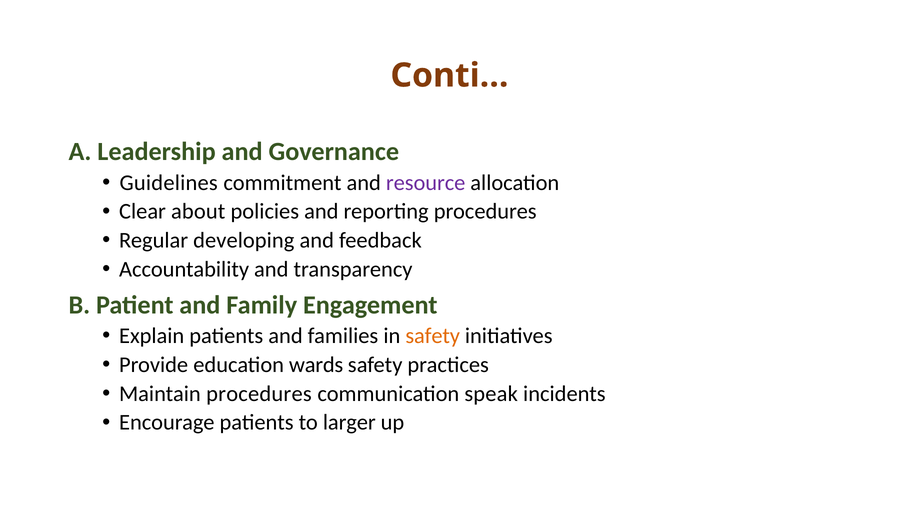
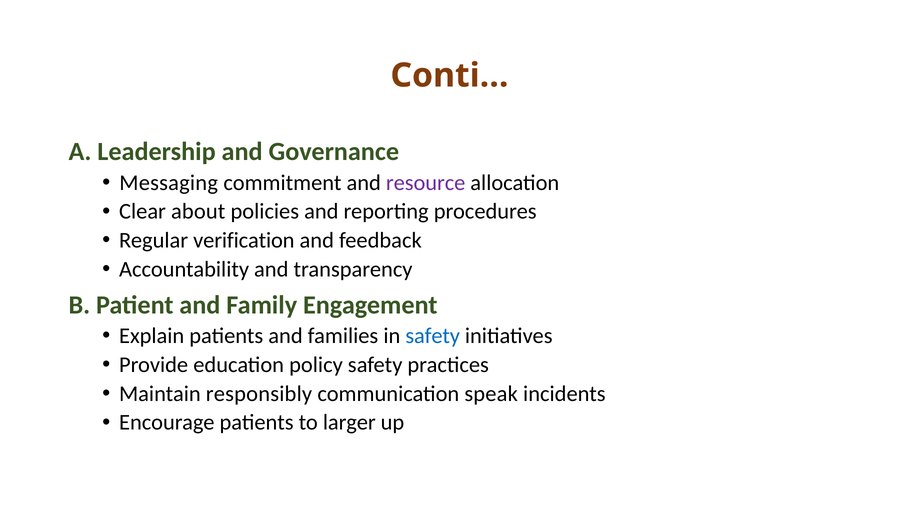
Guidelines: Guidelines -> Messaging
developing: developing -> verification
safety at (433, 336) colour: orange -> blue
wards: wards -> policy
Maintain procedures: procedures -> responsibly
